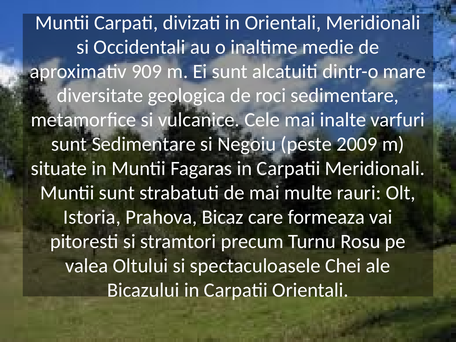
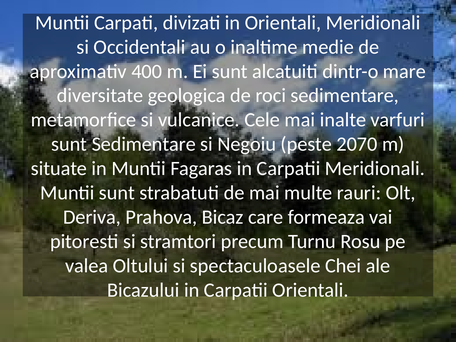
909: 909 -> 400
2009: 2009 -> 2070
Istoria: Istoria -> Deriva
